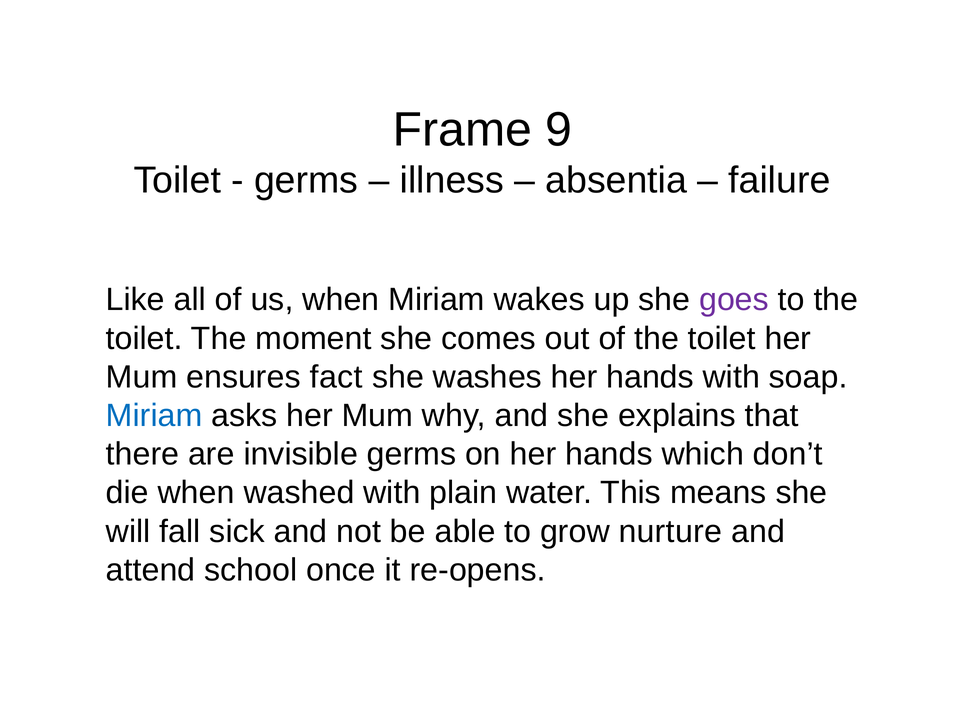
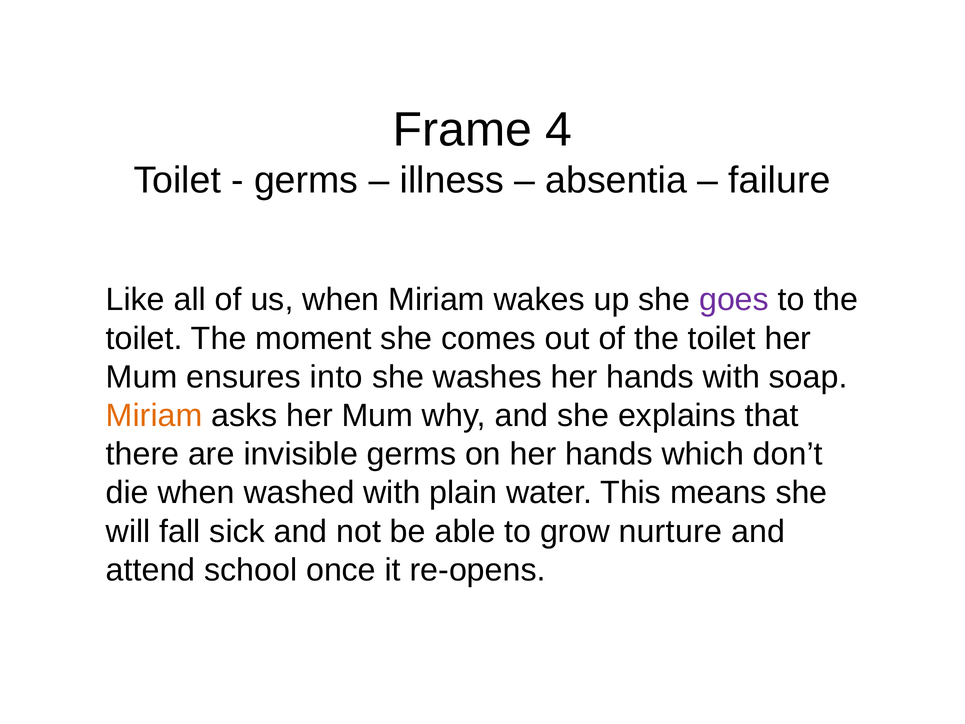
9: 9 -> 4
fact: fact -> into
Miriam at (154, 416) colour: blue -> orange
